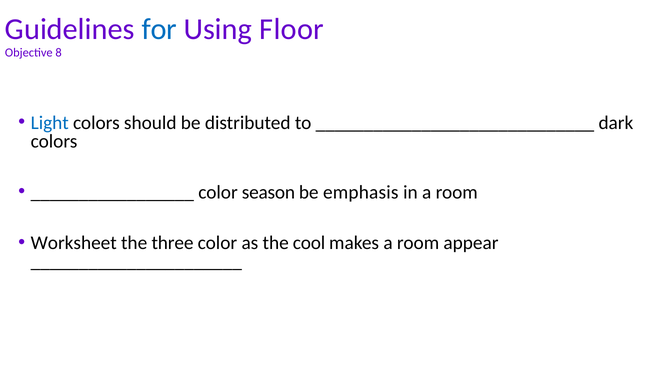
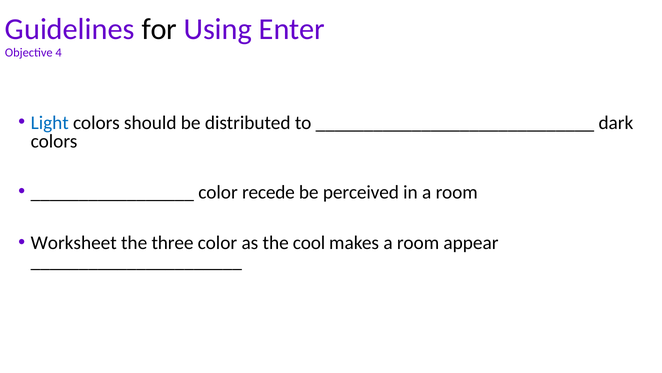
for colour: blue -> black
Floor: Floor -> Enter
8: 8 -> 4
season: season -> recede
emphasis: emphasis -> perceived
